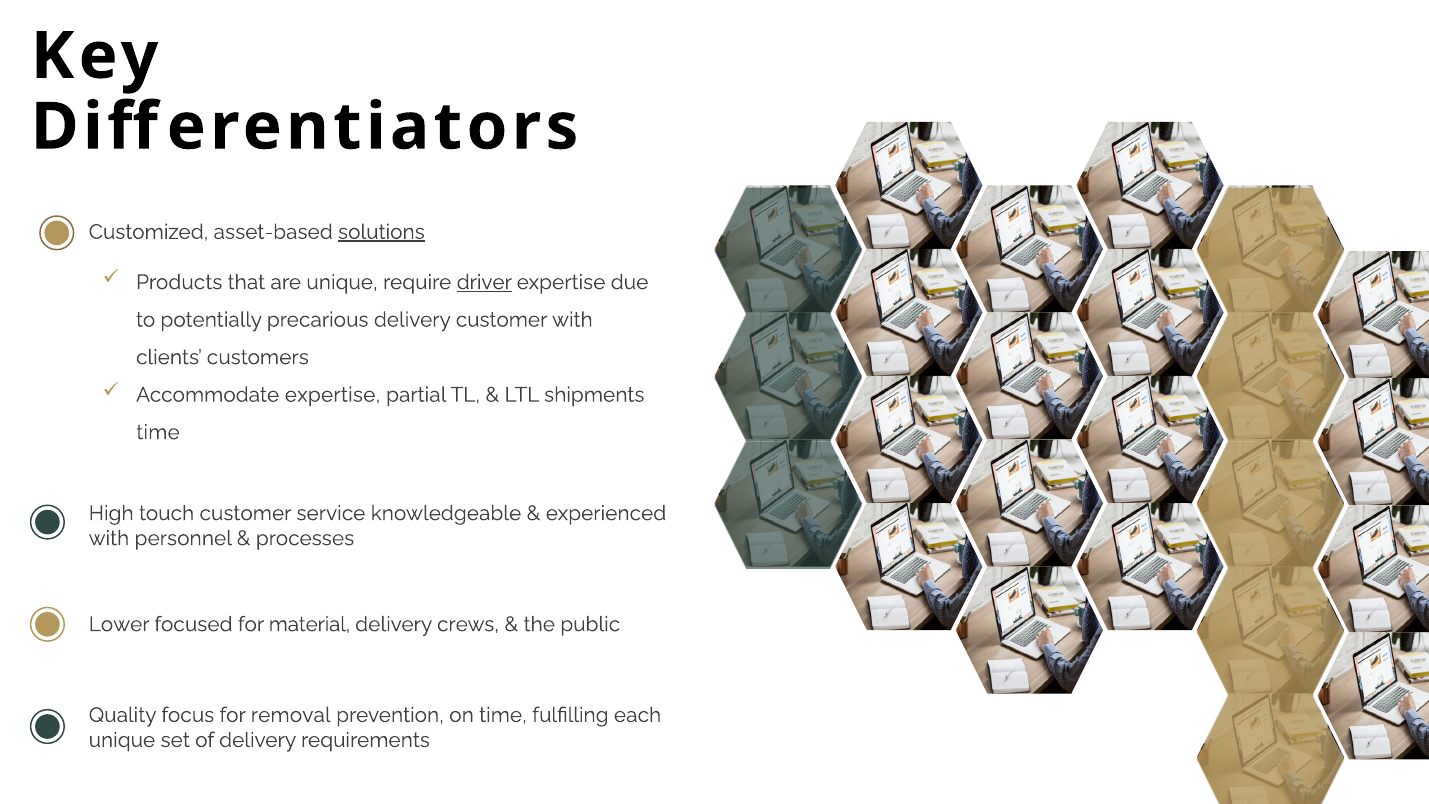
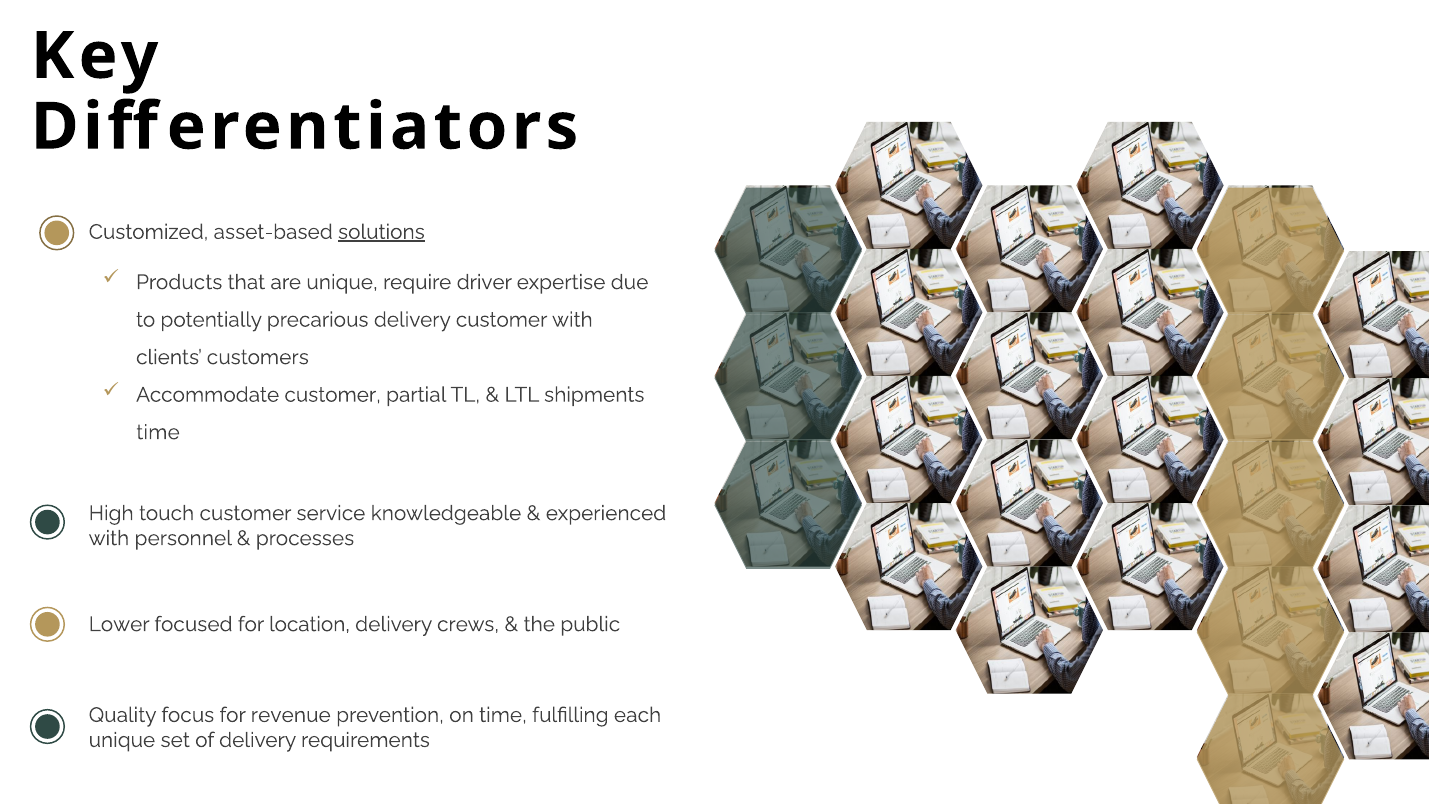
driver underline: present -> none
Accommodate expertise: expertise -> customer
material: material -> location
removal: removal -> revenue
